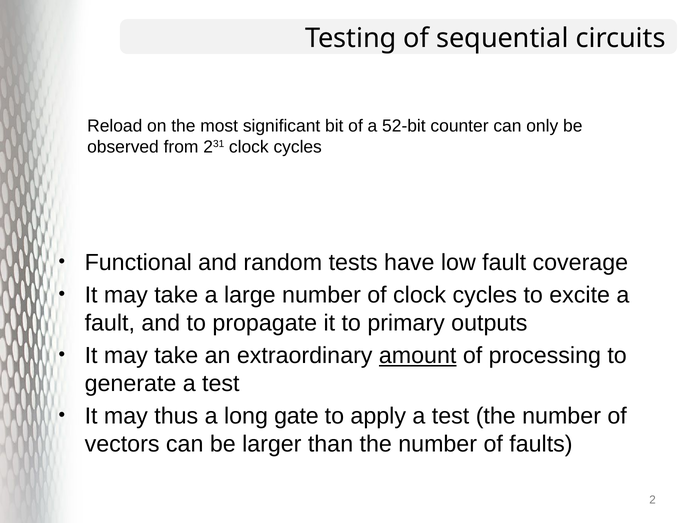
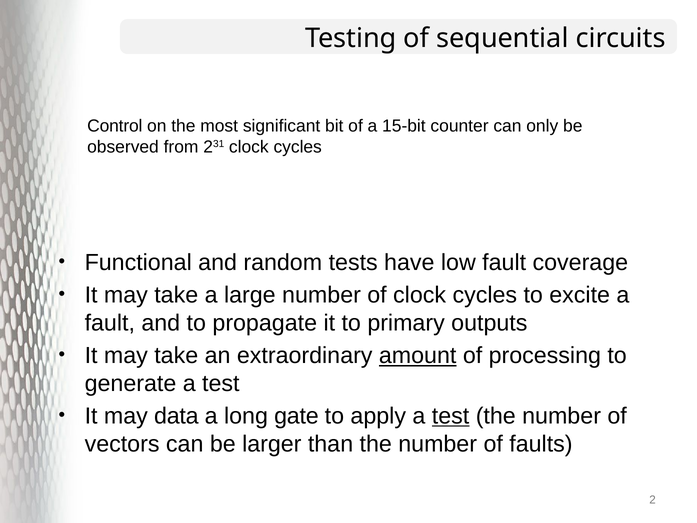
Reload: Reload -> Control
52-bit: 52-bit -> 15-bit
thus: thus -> data
test at (451, 416) underline: none -> present
